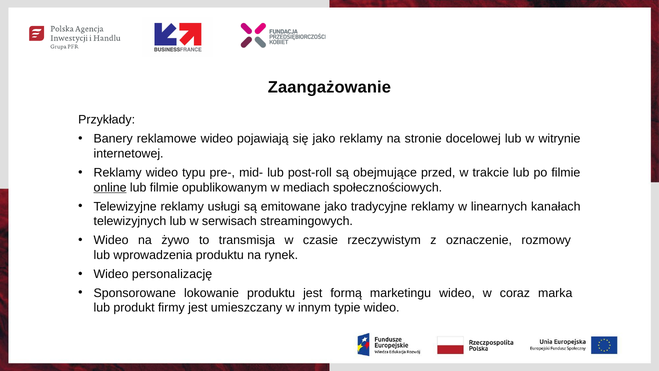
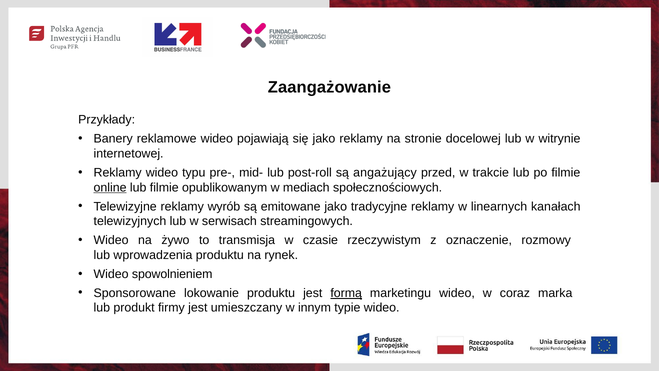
obejmujące: obejmujące -> angażujący
usługi: usługi -> wyrób
personalizację: personalizację -> spowolnieniem
formą underline: none -> present
